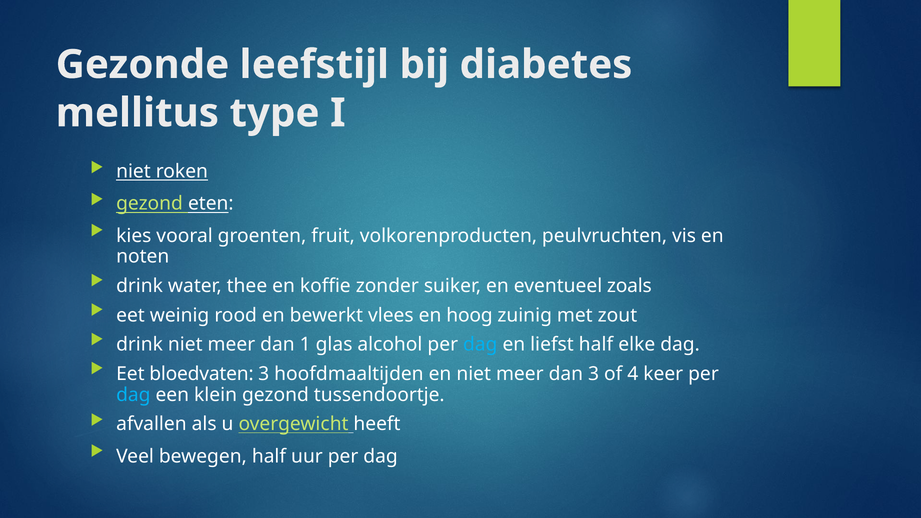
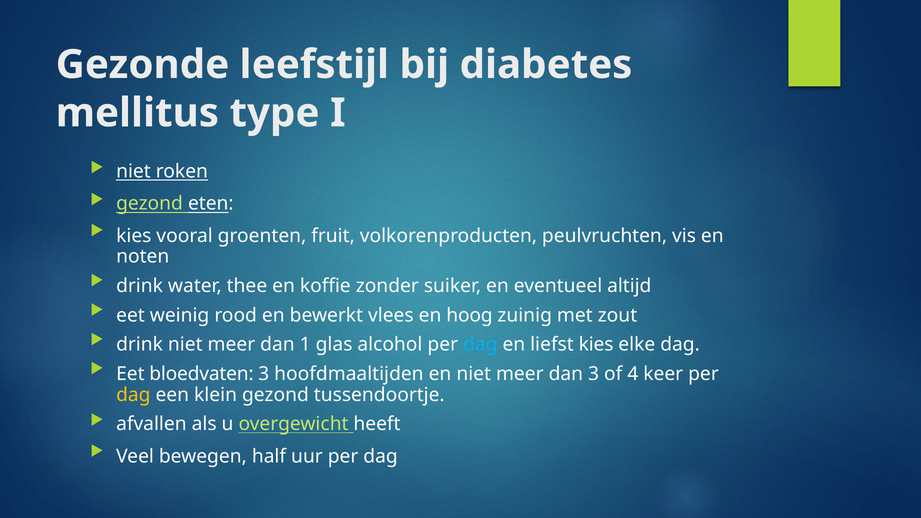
zoals: zoals -> altijd
liefst half: half -> kies
dag at (133, 395) colour: light blue -> yellow
